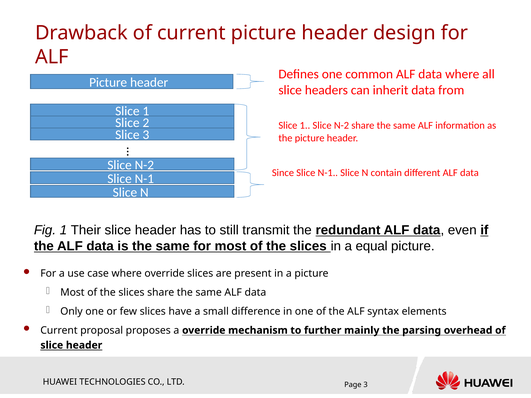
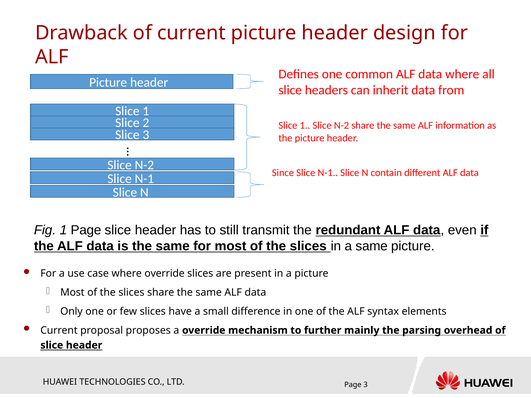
1 Their: Their -> Page
a equal: equal -> same
